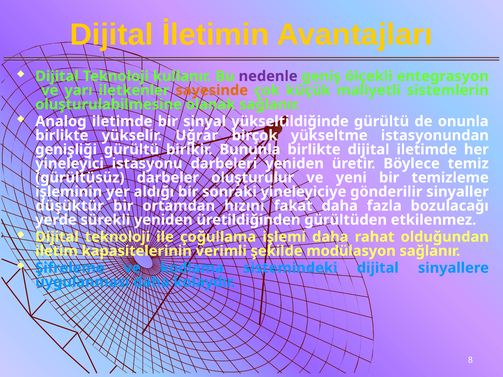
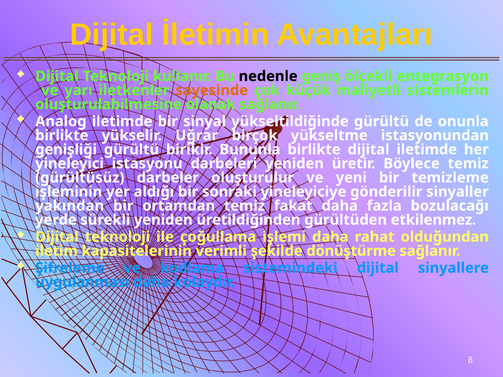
nedenle colour: purple -> black
düşüktür: düşüktür -> yakından
ortamdan hızını: hızını -> temiz
modülasyon: modülasyon -> dönüştürme
